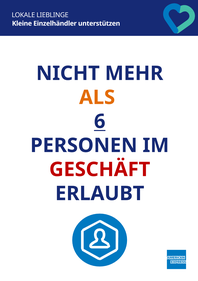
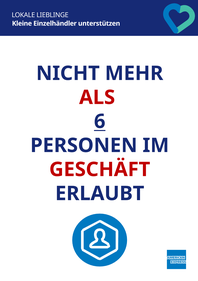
ALS colour: orange -> red
